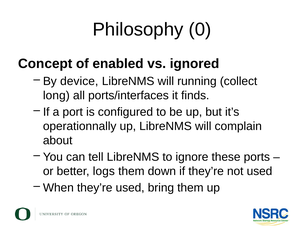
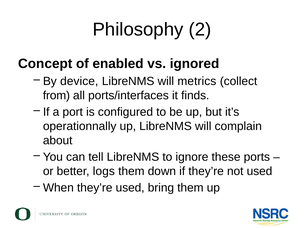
0: 0 -> 2
running: running -> metrics
long: long -> from
